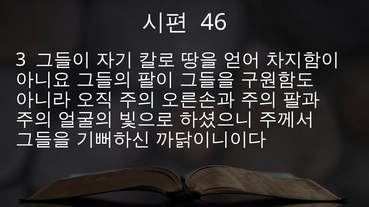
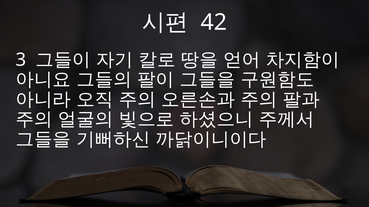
46: 46 -> 42
